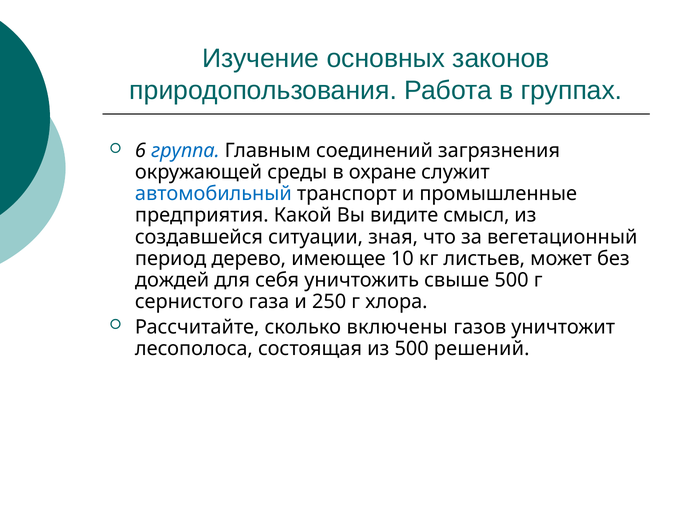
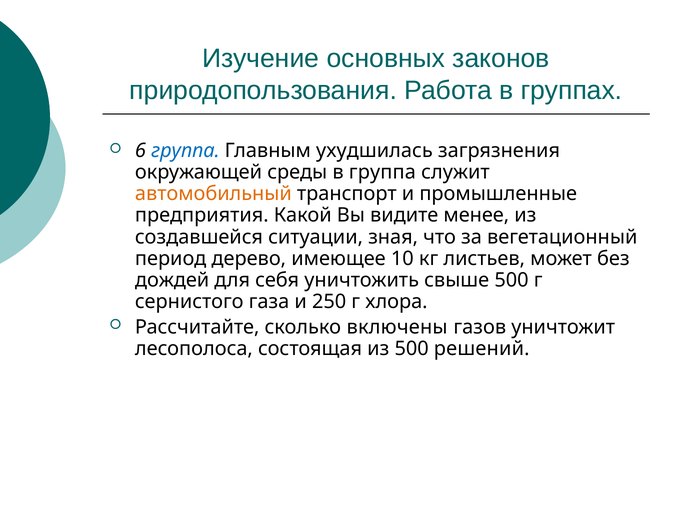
соединений: соединений -> ухудшилась
в охране: охране -> группа
автомобильный colour: blue -> orange
смысл: смысл -> менее
